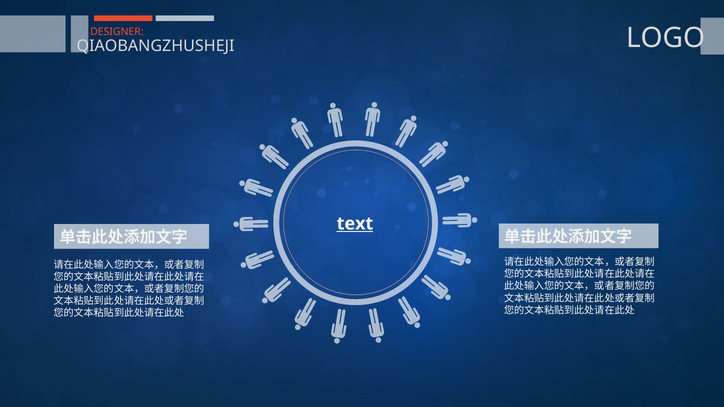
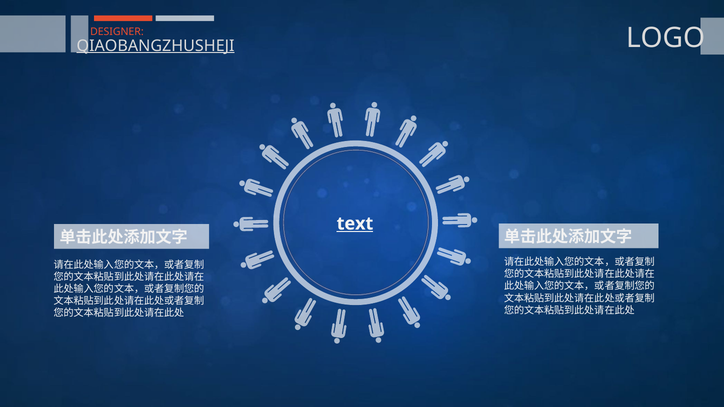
QIAOBANGZHUSHEJI underline: none -> present
